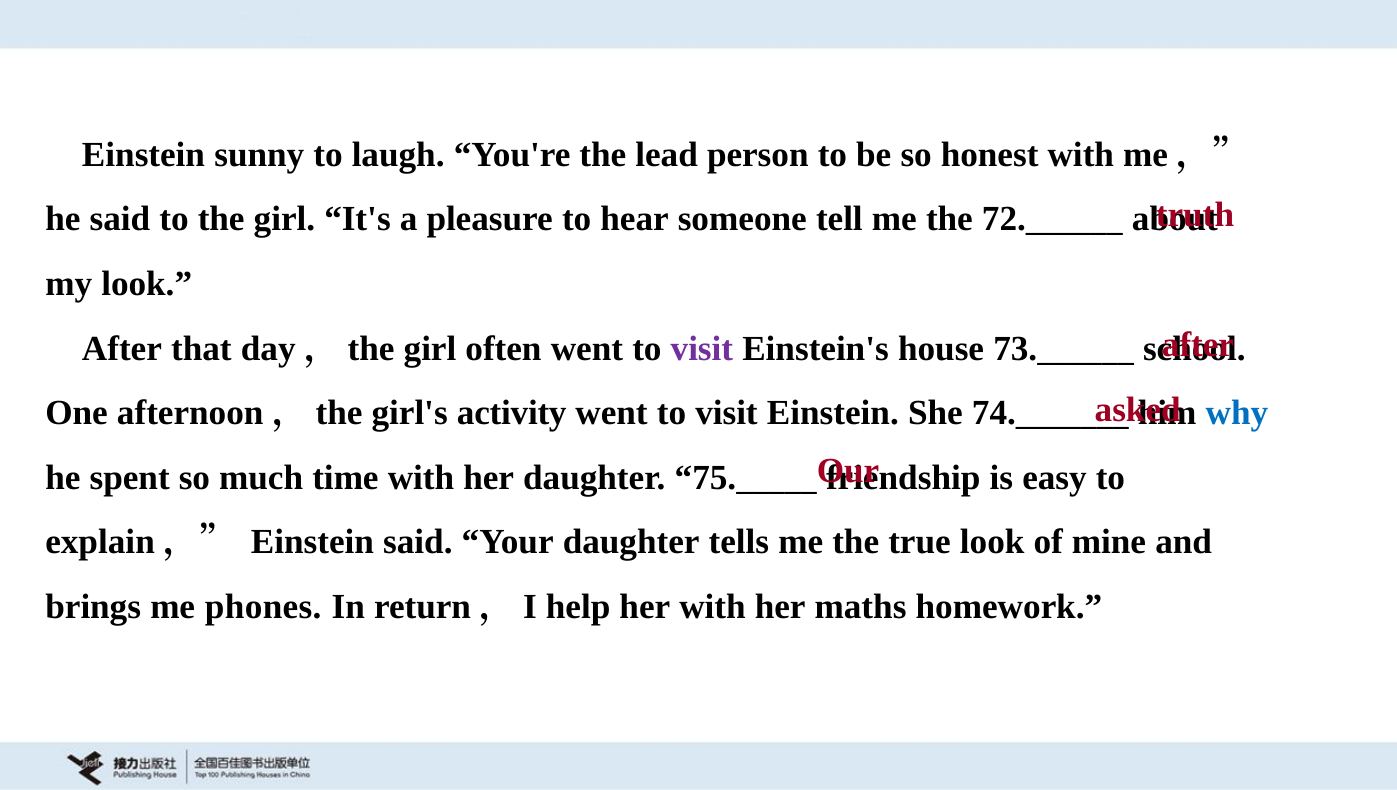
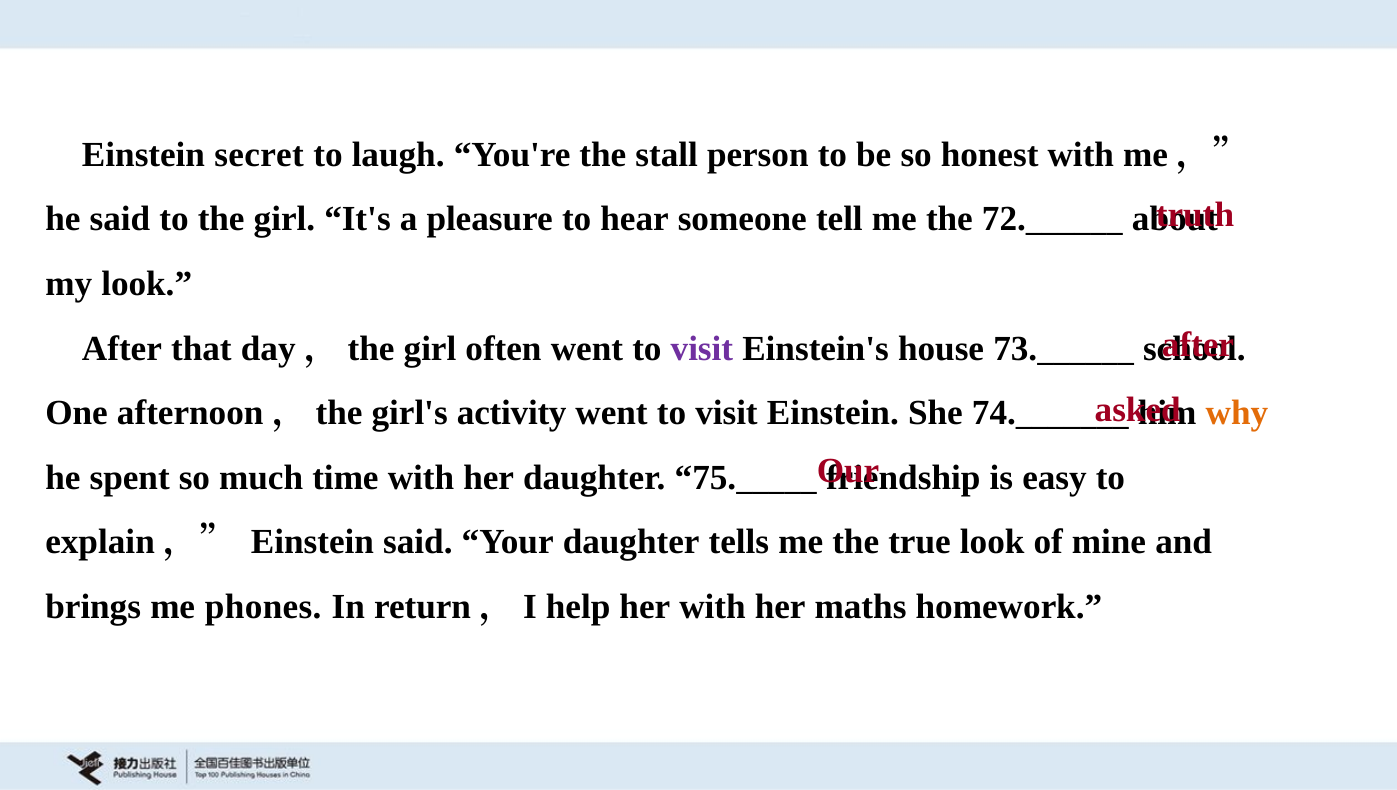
sunny: sunny -> secret
lead: lead -> stall
why colour: blue -> orange
